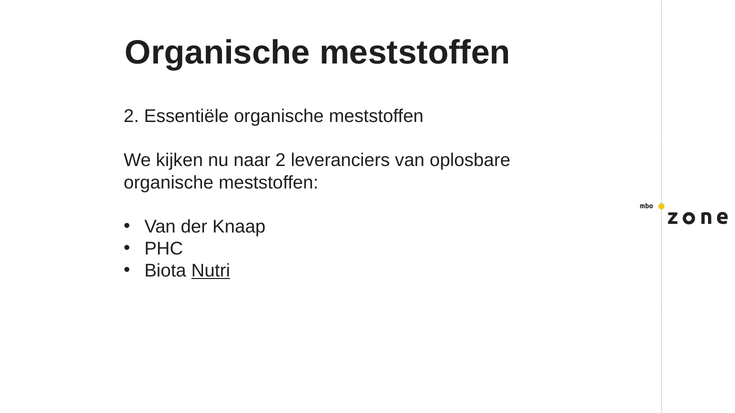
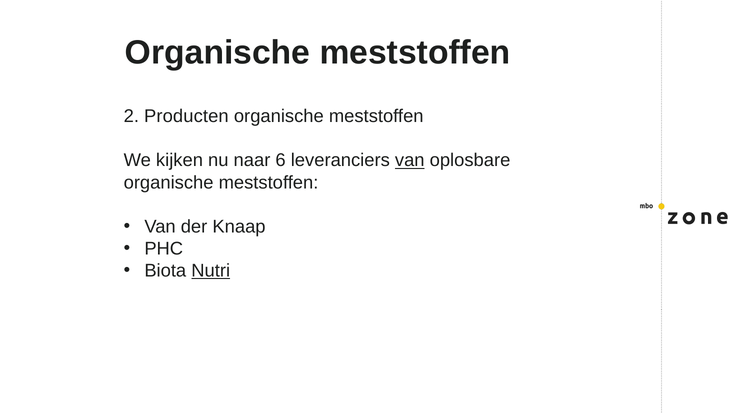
Essentiële: Essentiële -> Producten
naar 2: 2 -> 6
van at (410, 161) underline: none -> present
